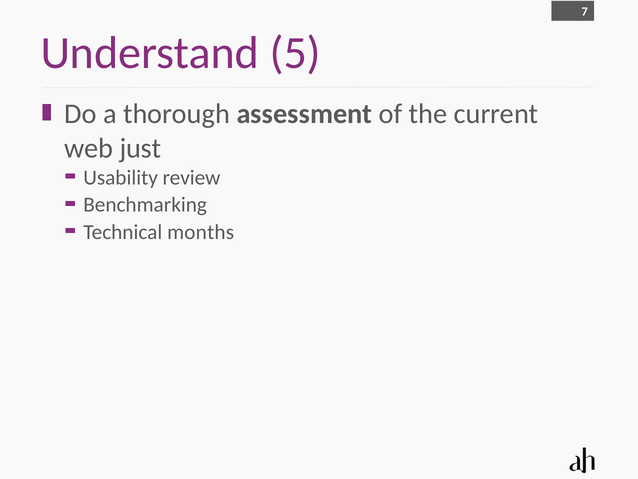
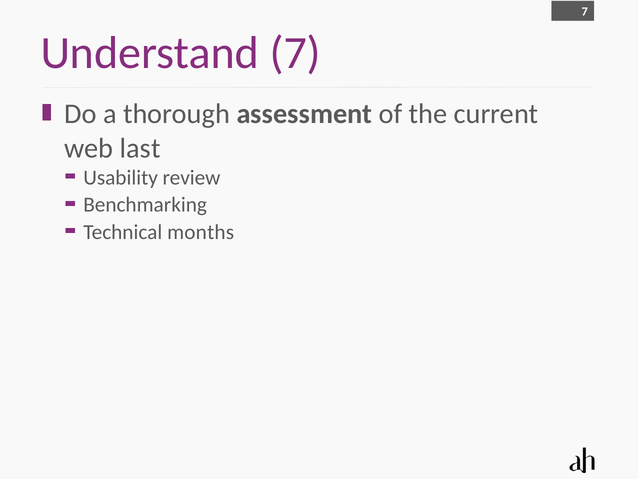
Understand 5: 5 -> 7
just: just -> last
